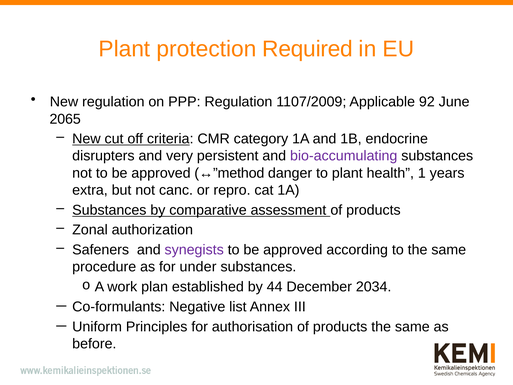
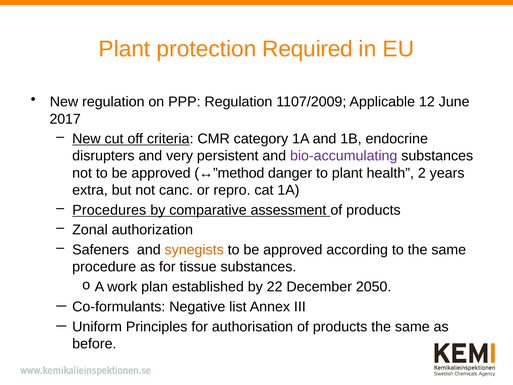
92: 92 -> 12
2065: 2065 -> 2017
1: 1 -> 2
Substances at (109, 210): Substances -> Procedures
synegists colour: purple -> orange
under: under -> tissue
44: 44 -> 22
2034: 2034 -> 2050
